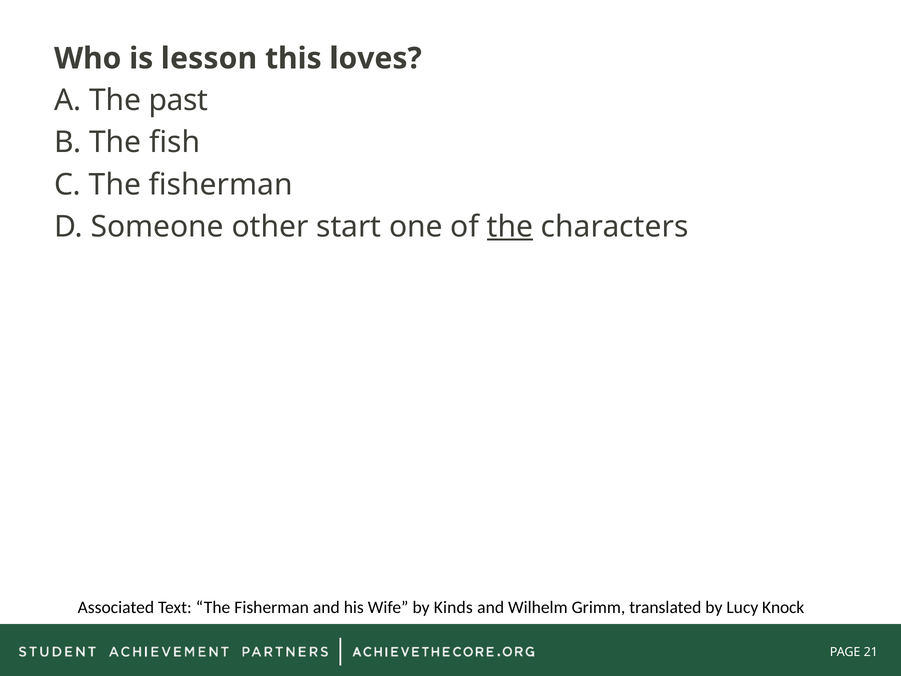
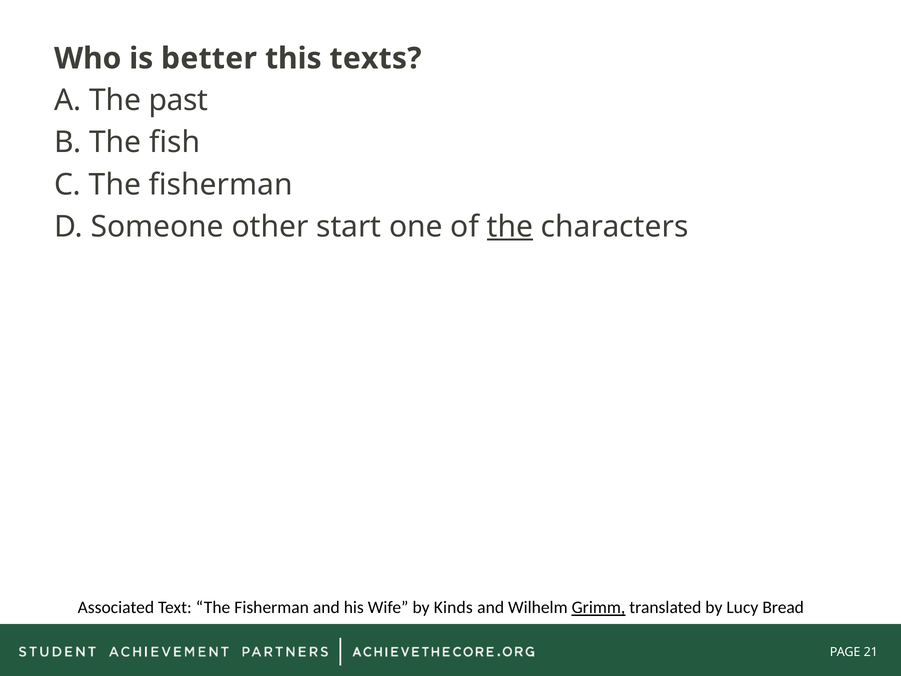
lesson: lesson -> better
loves: loves -> texts
Grimm underline: none -> present
Knock: Knock -> Bread
